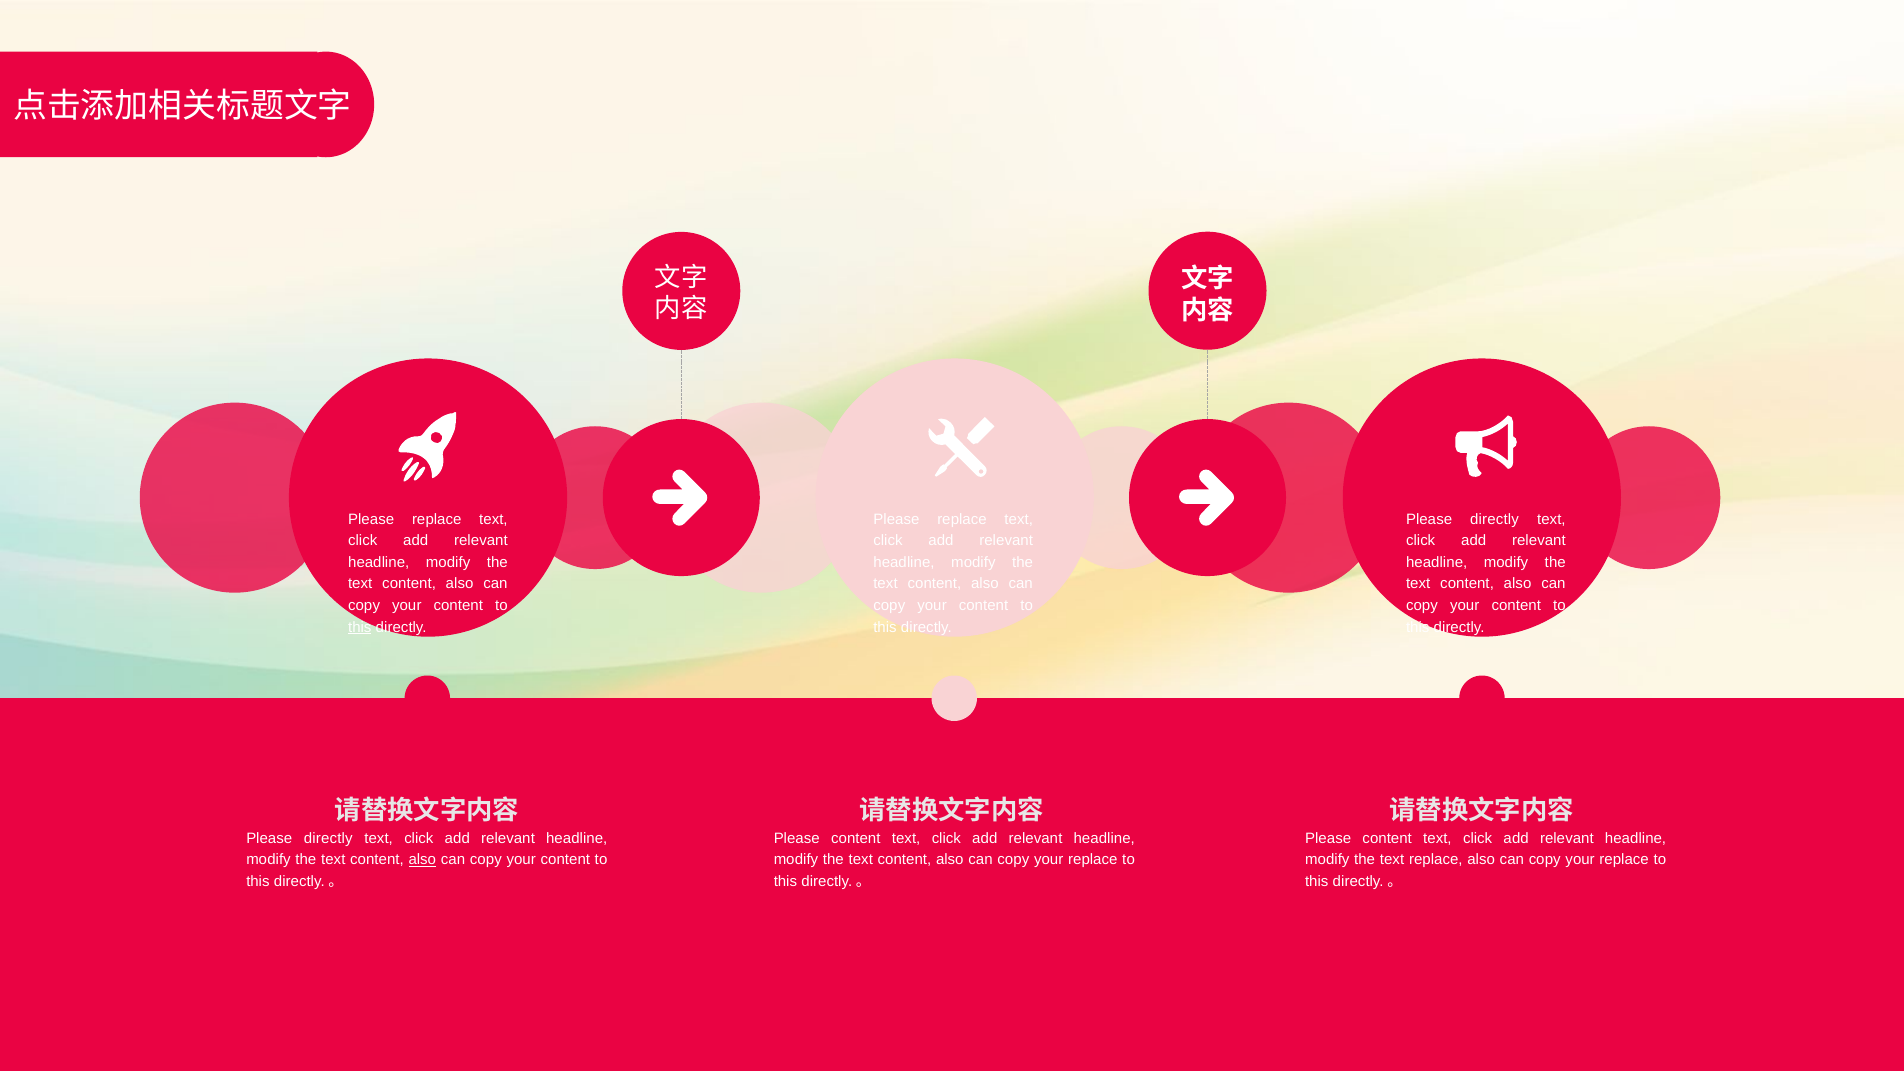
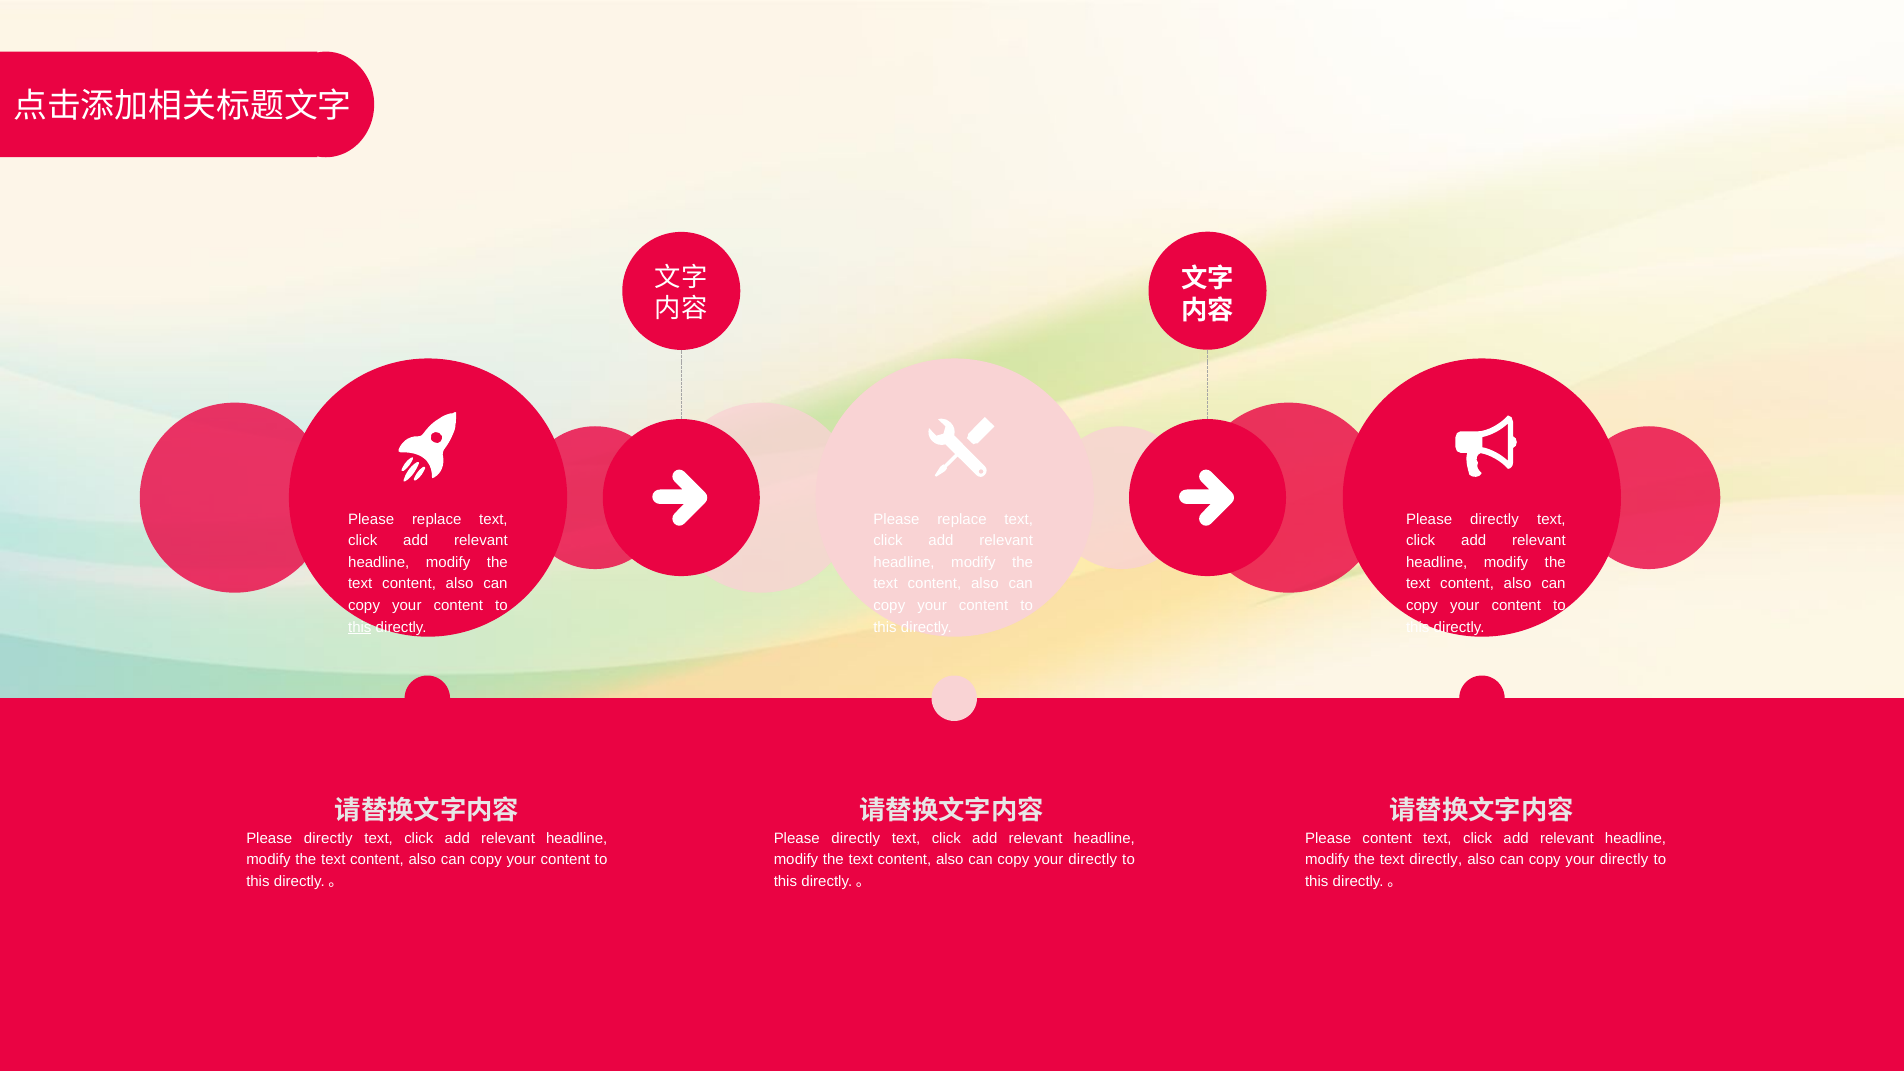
content at (856, 838): content -> directly
also at (422, 860) underline: present -> none
replace at (1093, 860): replace -> directly
text replace: replace -> directly
replace at (1624, 860): replace -> directly
